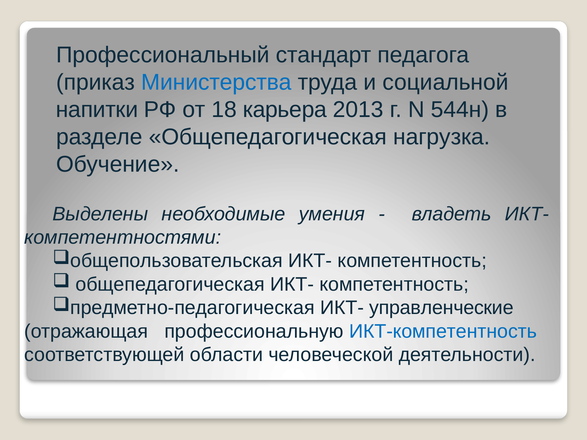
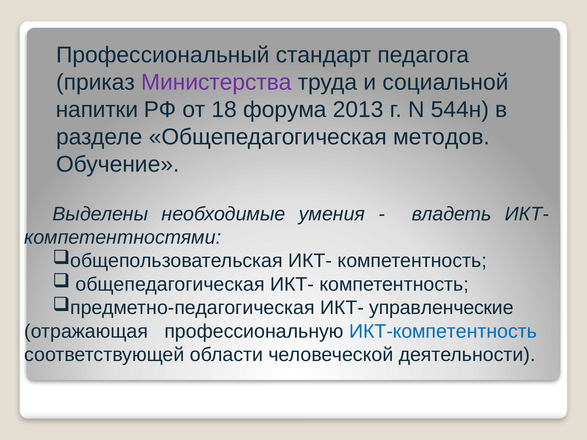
Министерства colour: blue -> purple
карьера: карьера -> форума
нагрузка: нагрузка -> методов
